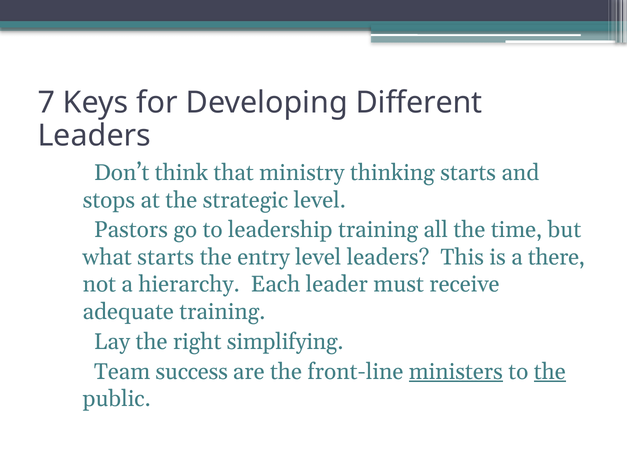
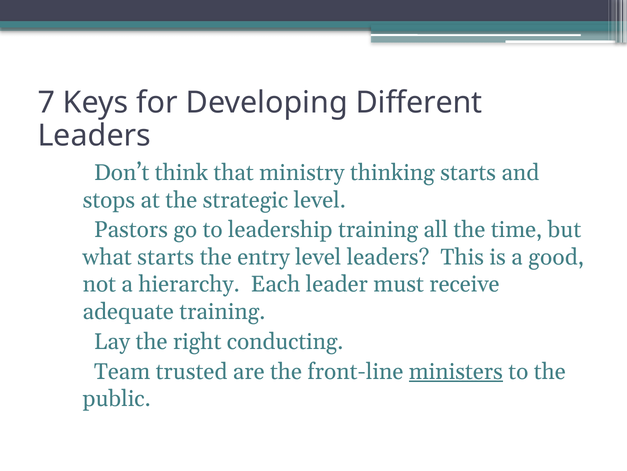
there: there -> good
simplifying: simplifying -> conducting
success: success -> trusted
the at (550, 371) underline: present -> none
